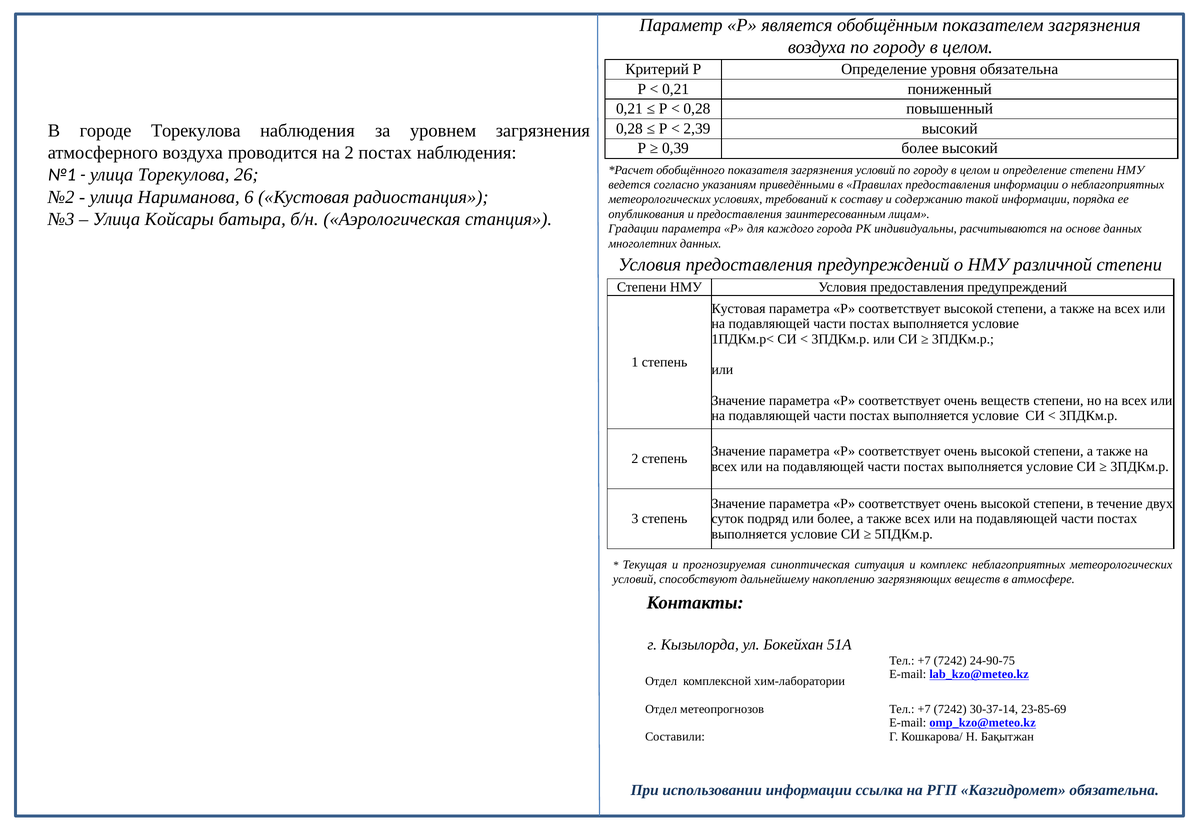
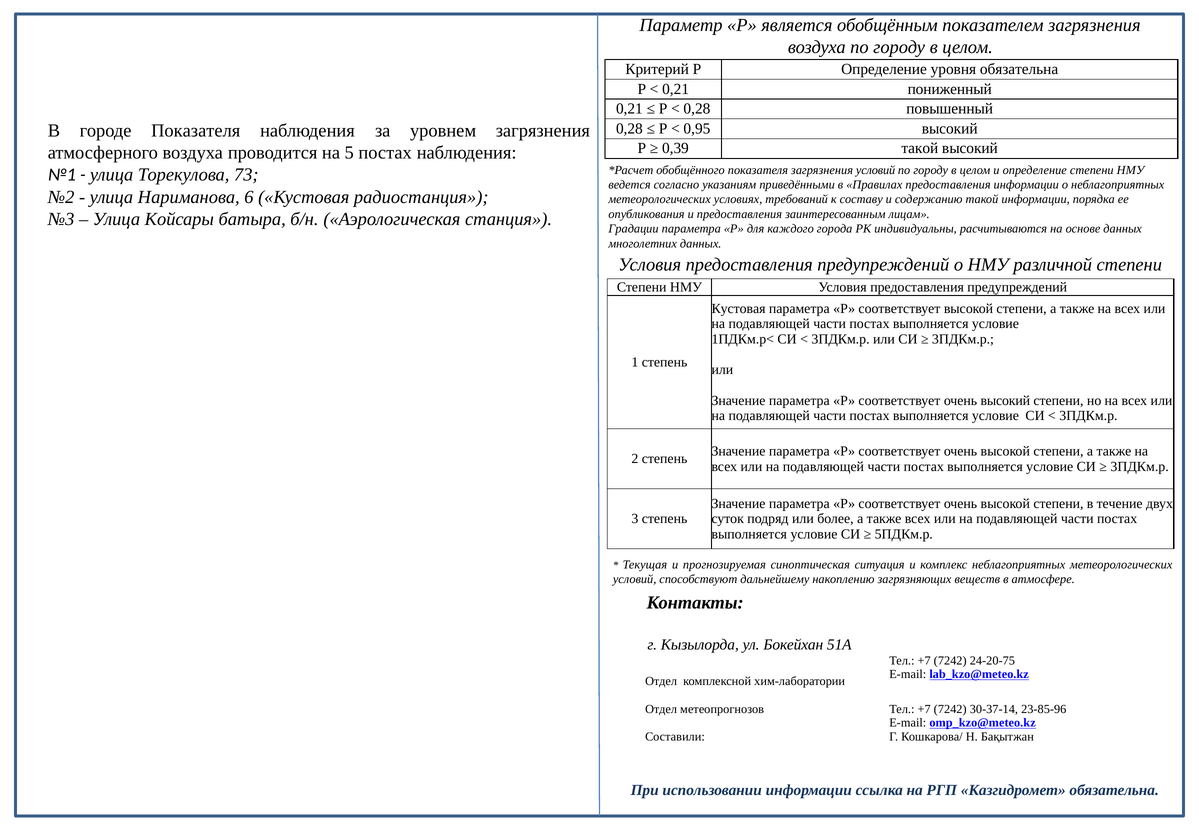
2,39: 2,39 -> 0,95
городе Торекулова: Торекулова -> Показателя
0,39 более: более -> такой
на 2: 2 -> 5
26: 26 -> 73
очень веществ: веществ -> высокий
24-90-75: 24-90-75 -> 24-20-75
23-85-69: 23-85-69 -> 23-85-96
